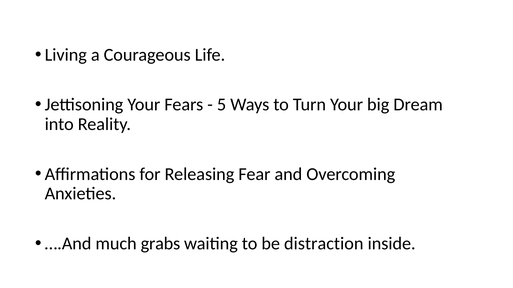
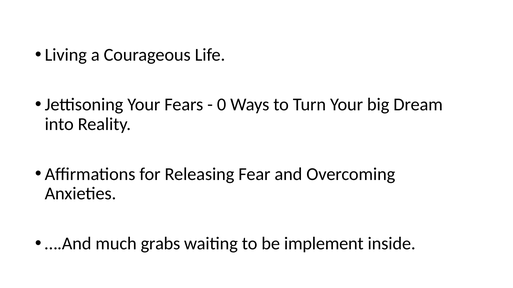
5: 5 -> 0
distraction: distraction -> implement
